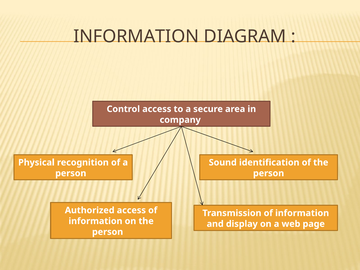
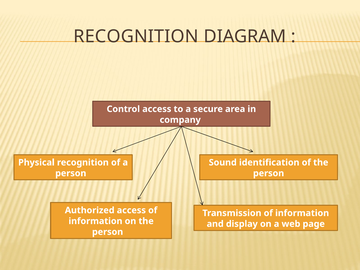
INFORMATION at (136, 36): INFORMATION -> RECOGNITION
